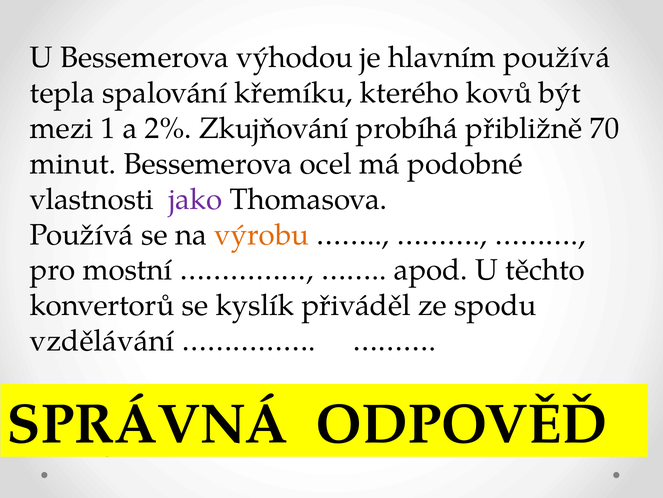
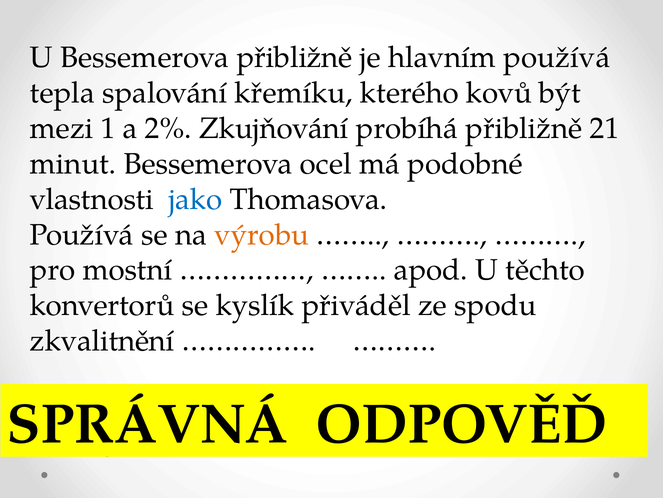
Bessemerova výhodou: výhodou -> přibližně
70: 70 -> 21
jako colour: purple -> blue
vzdělávání: vzdělávání -> zkvalitnění
